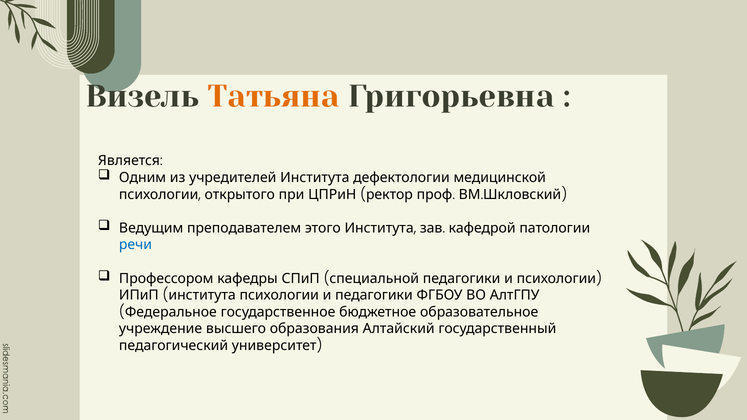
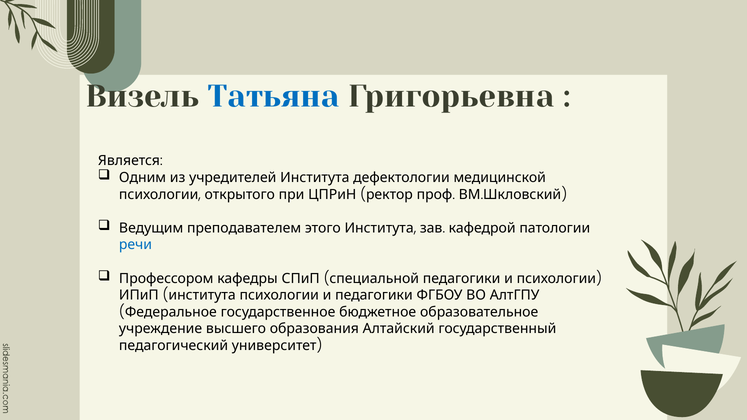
Татьяна colour: orange -> blue
